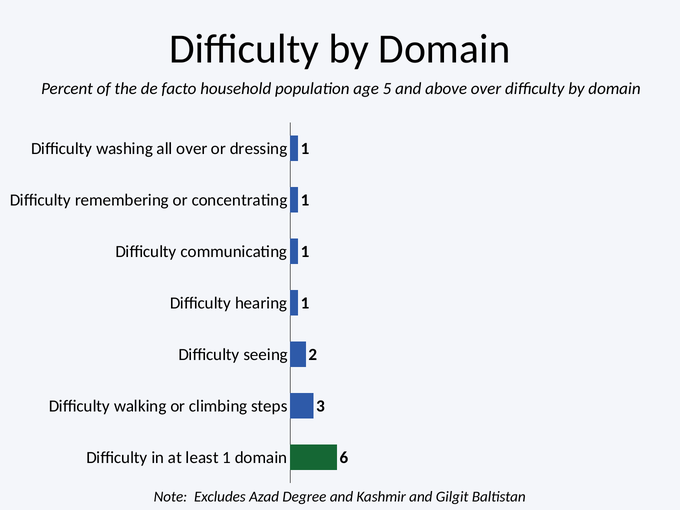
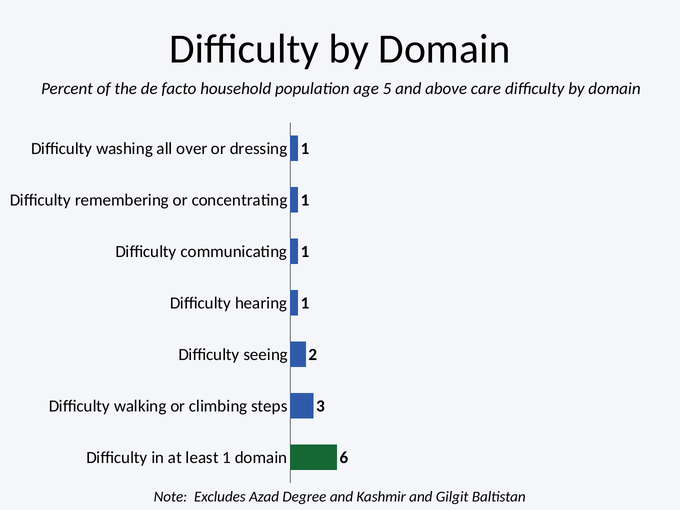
above over: over -> care
